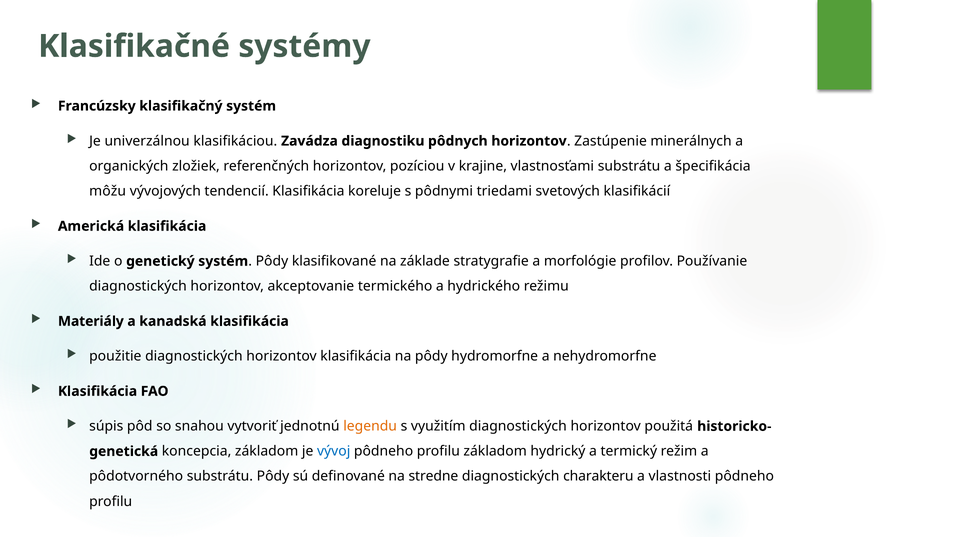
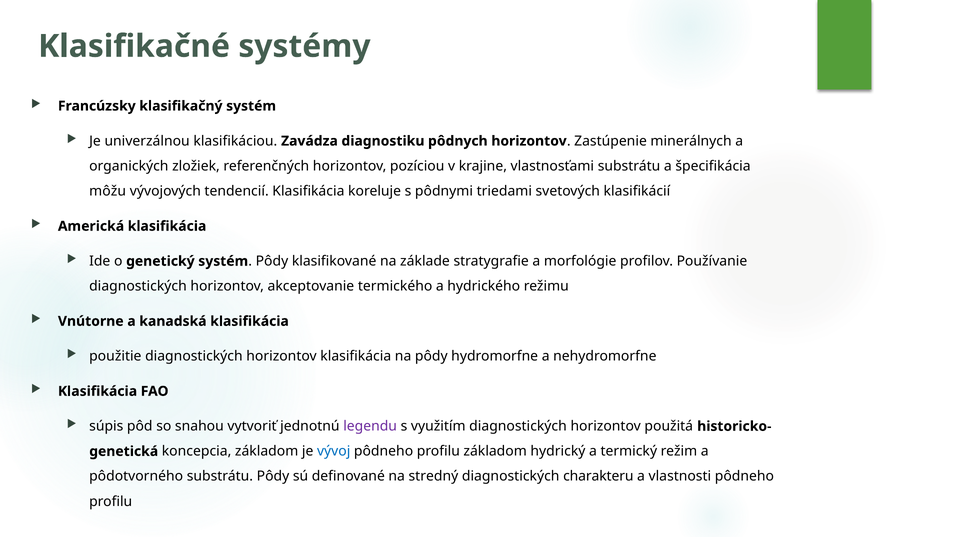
Materiály: Materiály -> Vnútorne
legendu colour: orange -> purple
stredne: stredne -> stredný
